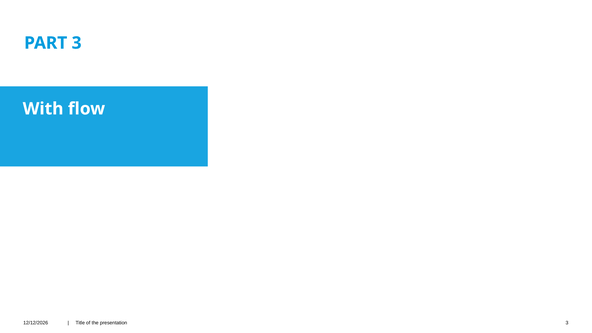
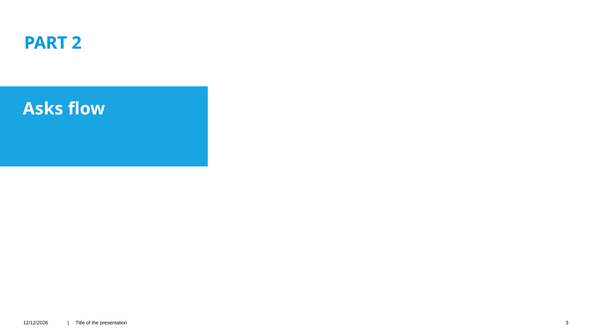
PART 3: 3 -> 2
With: With -> Asks
